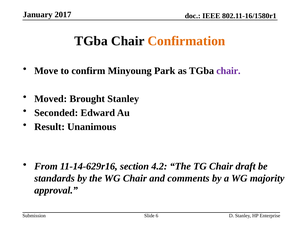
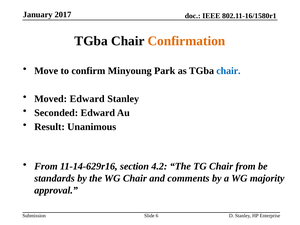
chair at (228, 71) colour: purple -> blue
Moved Brought: Brought -> Edward
Chair draft: draft -> from
